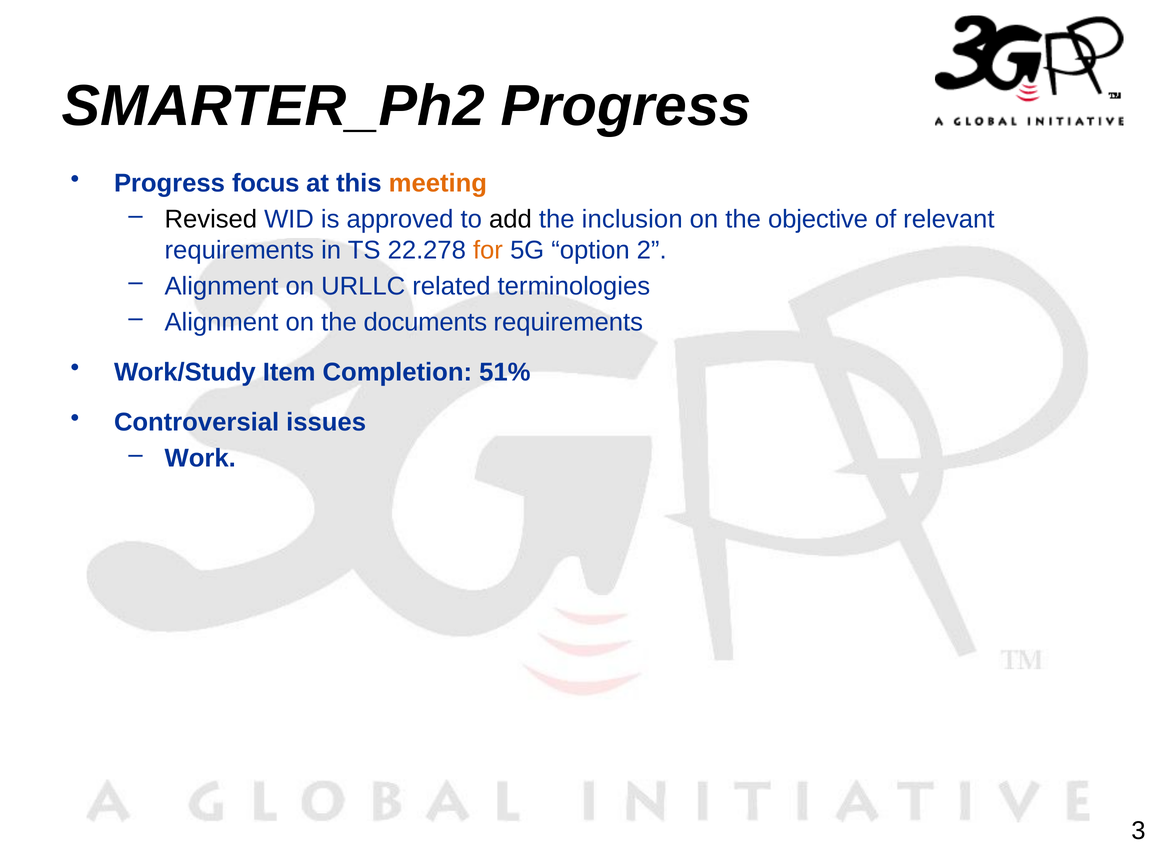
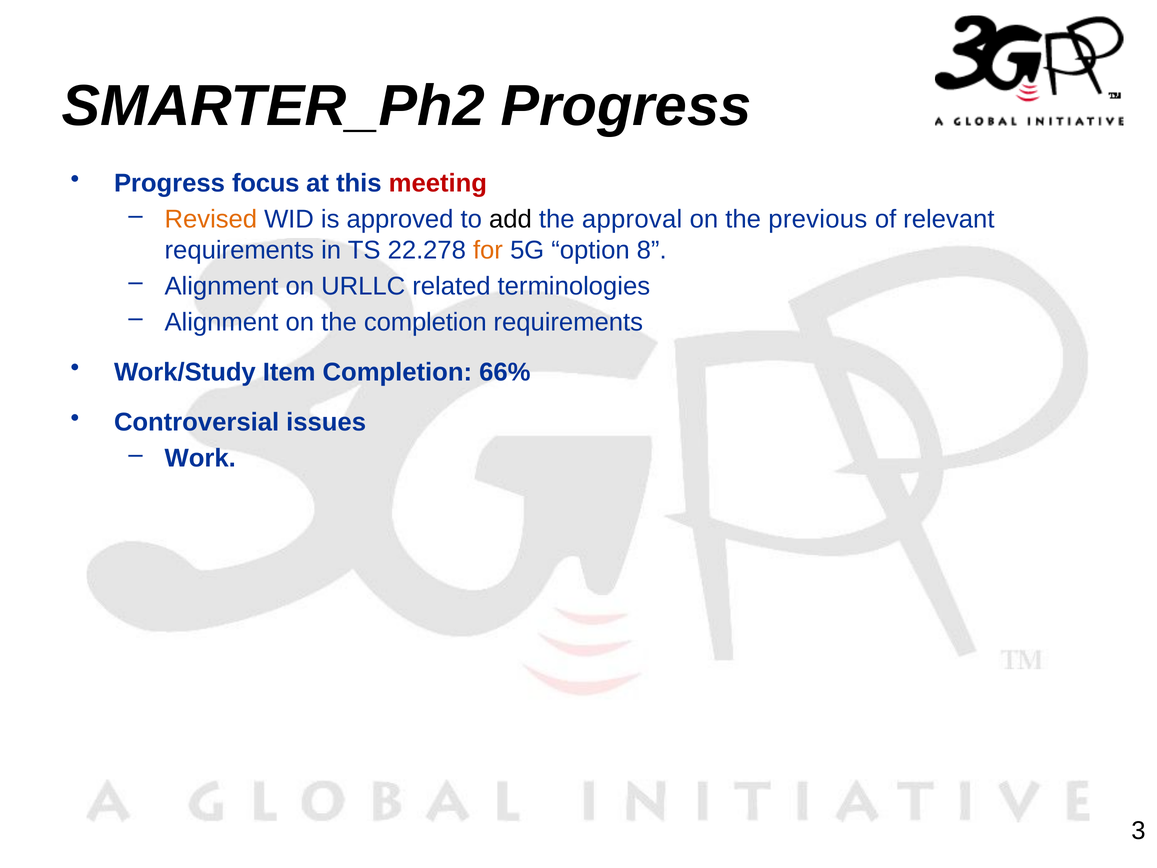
meeting colour: orange -> red
Revised colour: black -> orange
inclusion: inclusion -> approval
objective: objective -> previous
2: 2 -> 8
the documents: documents -> completion
51%: 51% -> 66%
